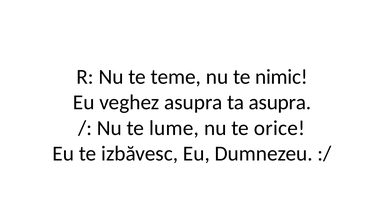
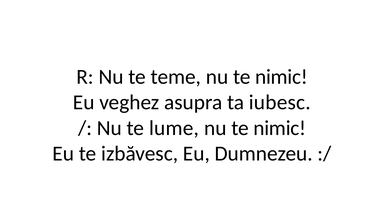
ta asupra: asupra -> iubesc
orice at (280, 128): orice -> nimic
